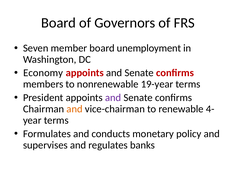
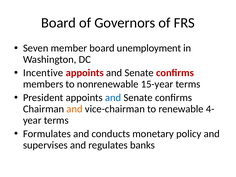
Economy: Economy -> Incentive
19-year: 19-year -> 15-year
and at (113, 98) colour: purple -> blue
